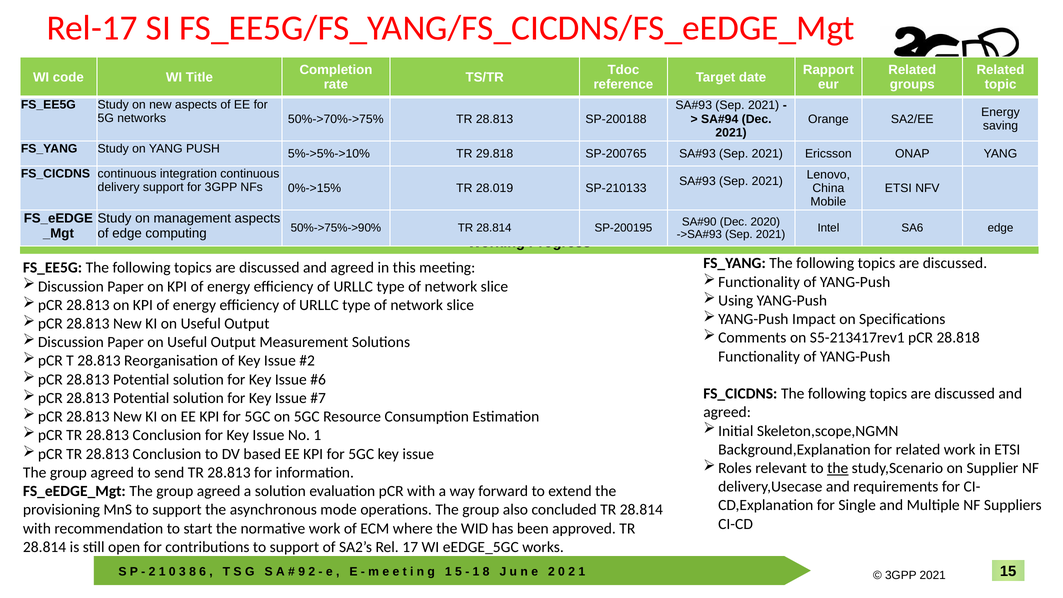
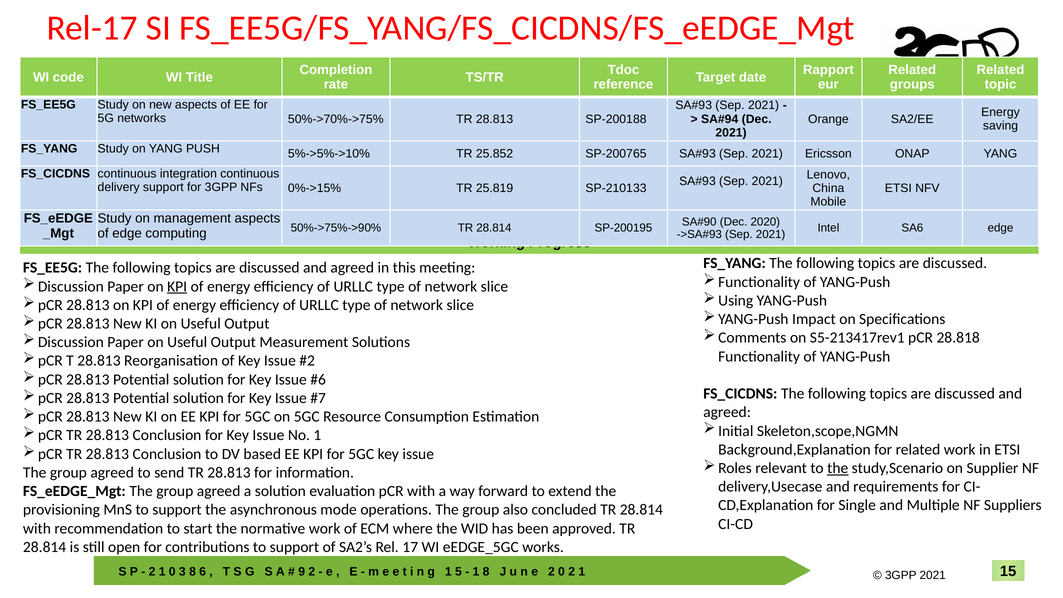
29.818: 29.818 -> 25.852
28.019: 28.019 -> 25.819
KPI at (177, 286) underline: none -> present
